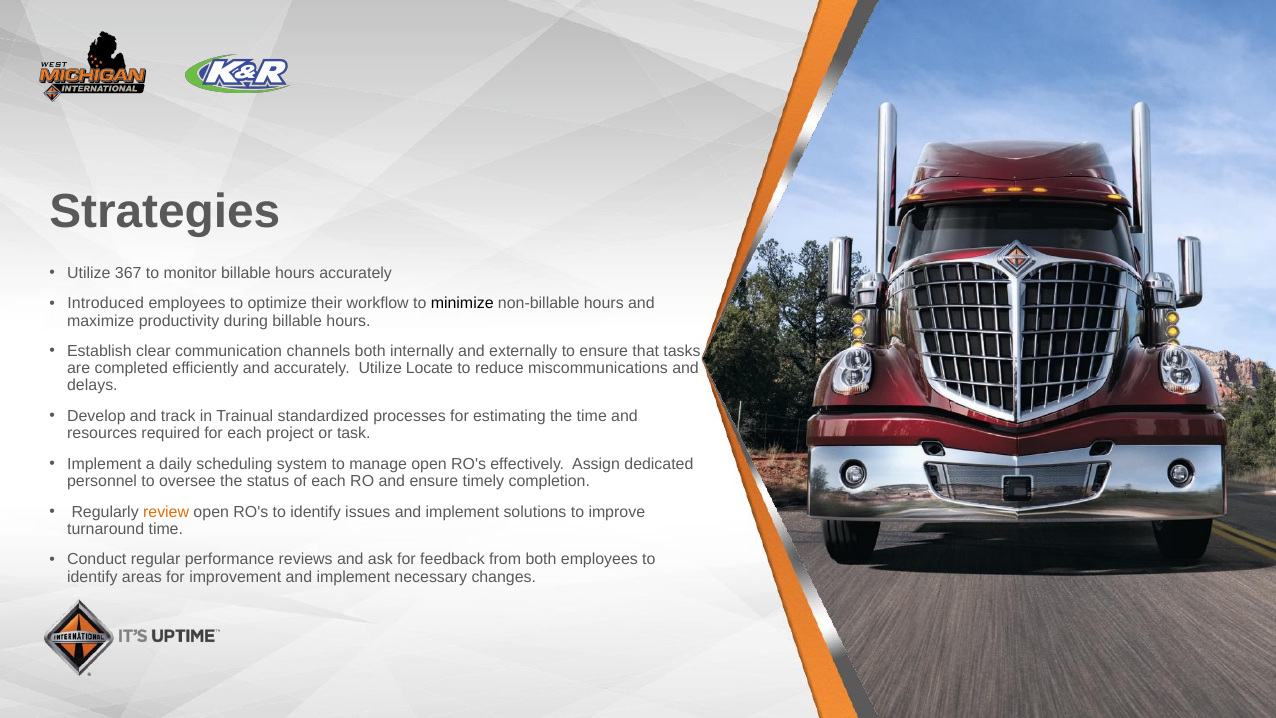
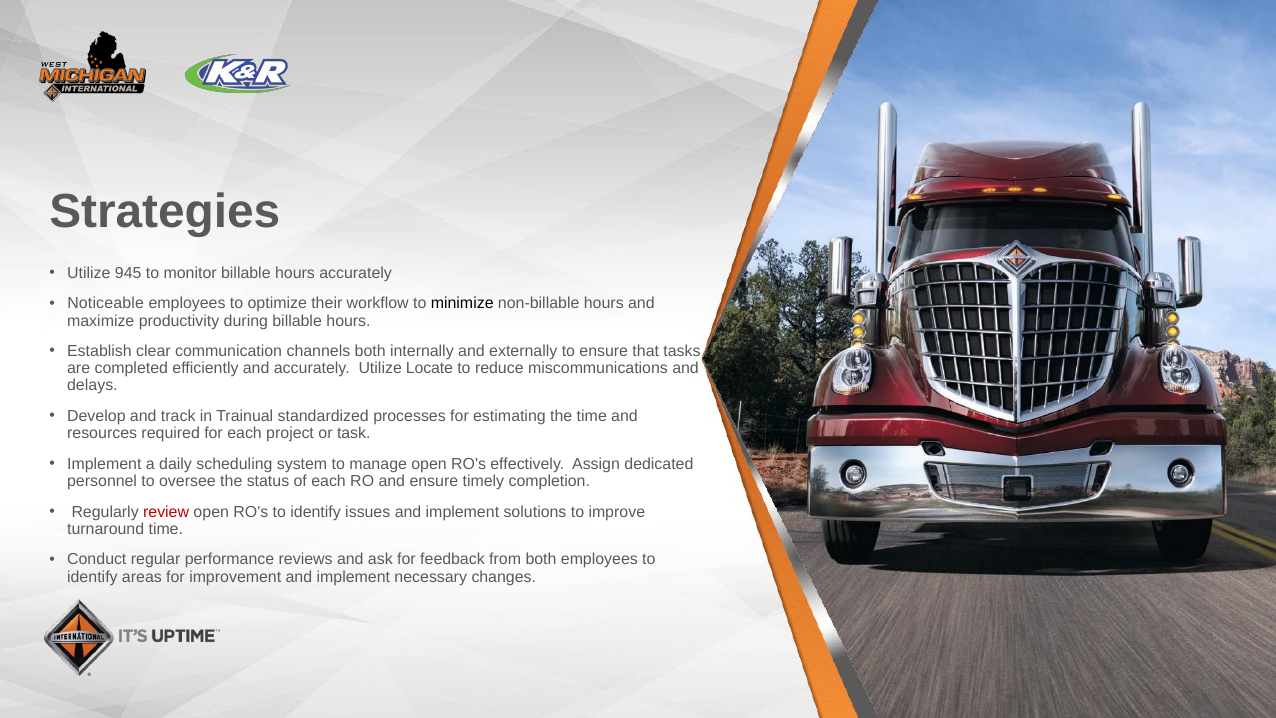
367: 367 -> 945
Introduced: Introduced -> Noticeable
review colour: orange -> red
